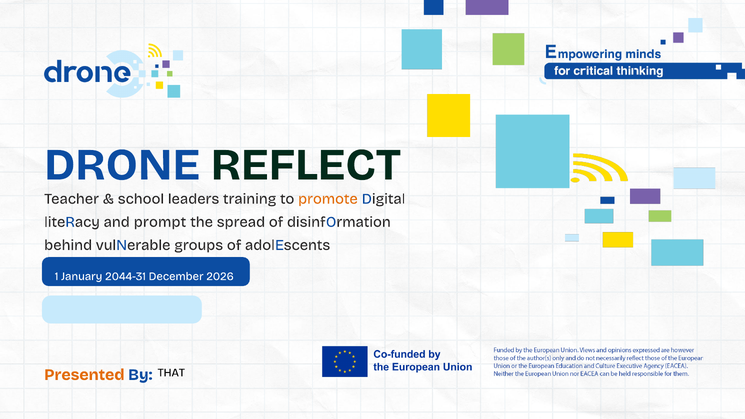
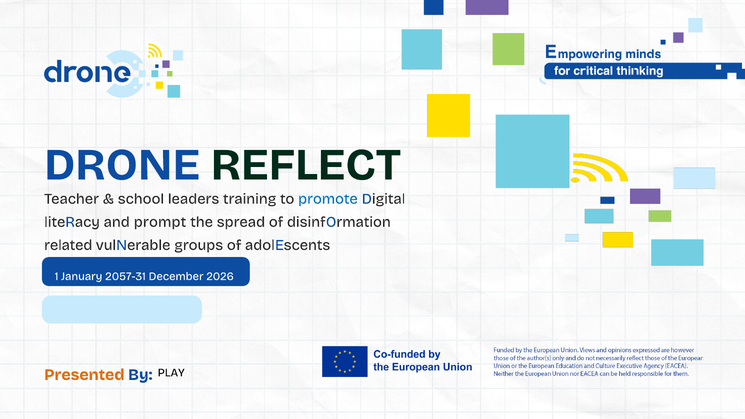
promote colour: orange -> blue
behind: behind -> related
2044-31: 2044-31 -> 2057-31
THAT: THAT -> PLAY
